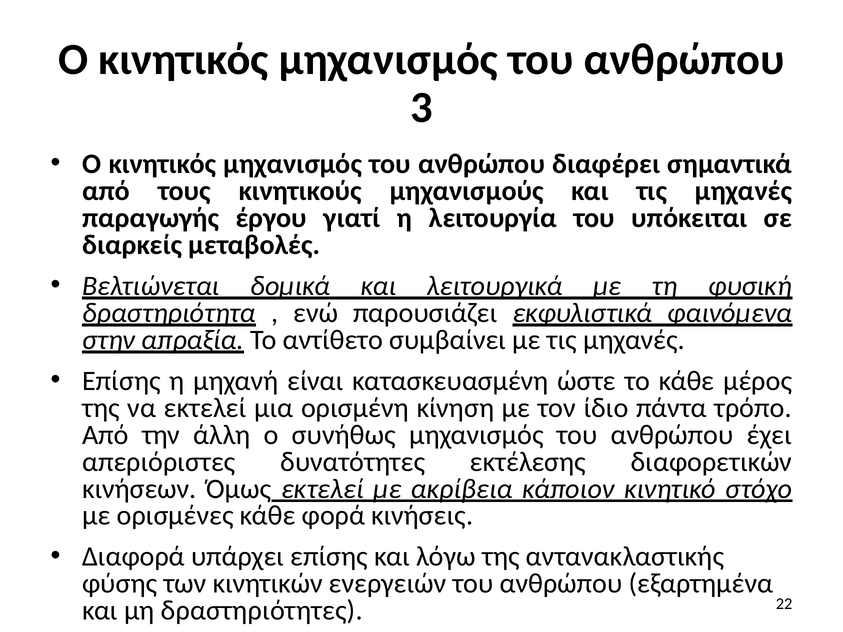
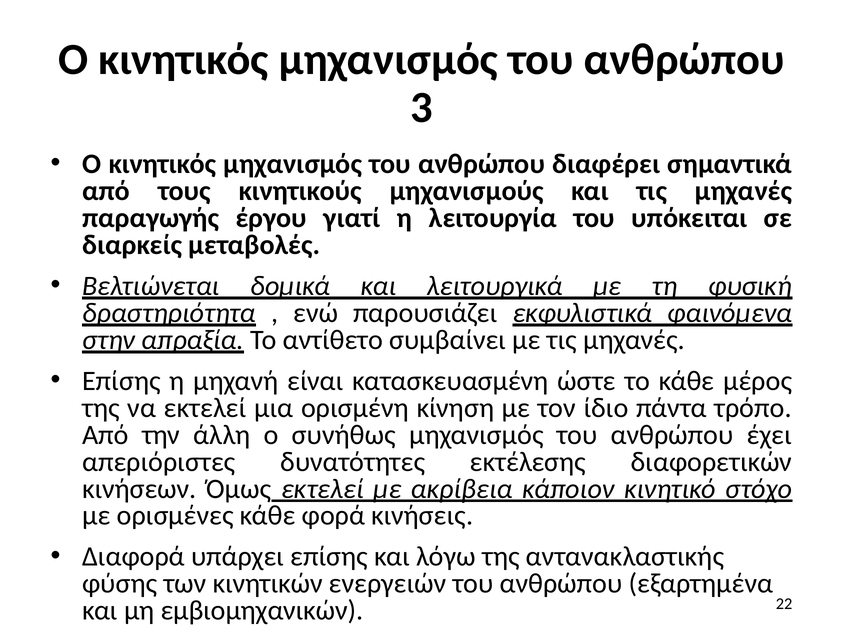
δραστηριότητες: δραστηριότητες -> εμβιομηχανικών
